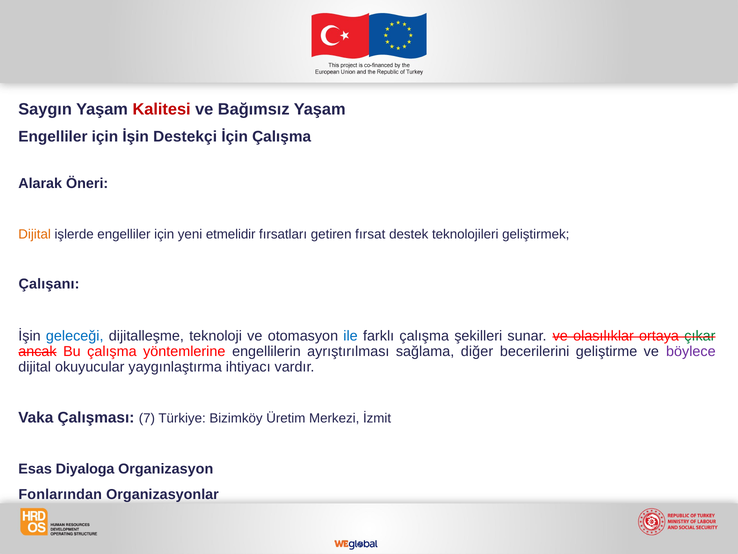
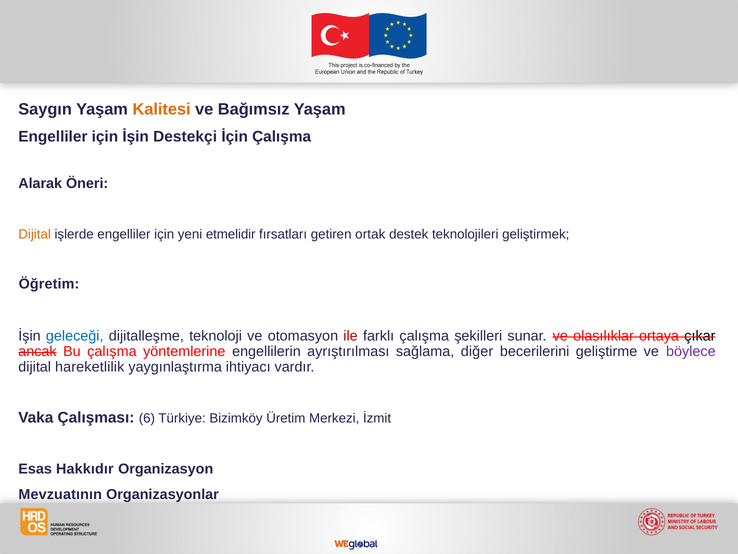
Kalitesi colour: red -> orange
fırsat: fırsat -> ortak
Çalışanı: Çalışanı -> Öğretim
ile colour: blue -> red
çıkar colour: green -> black
okuyucular: okuyucular -> hareketlilik
7: 7 -> 6
Diyaloga: Diyaloga -> Hakkıdır
Fonlarından: Fonlarından -> Mevzuatının
